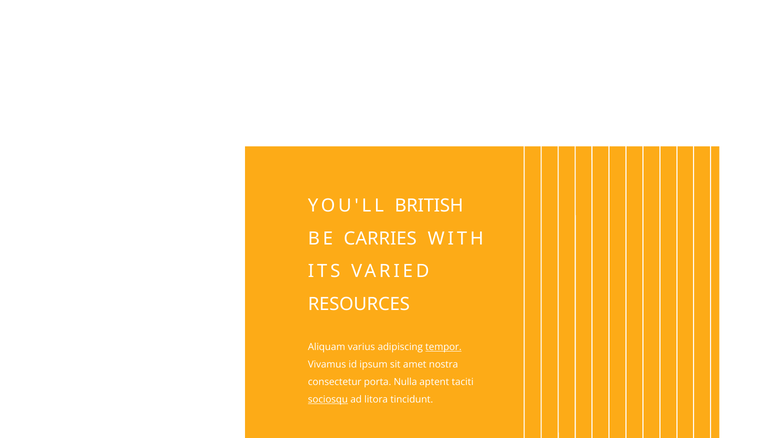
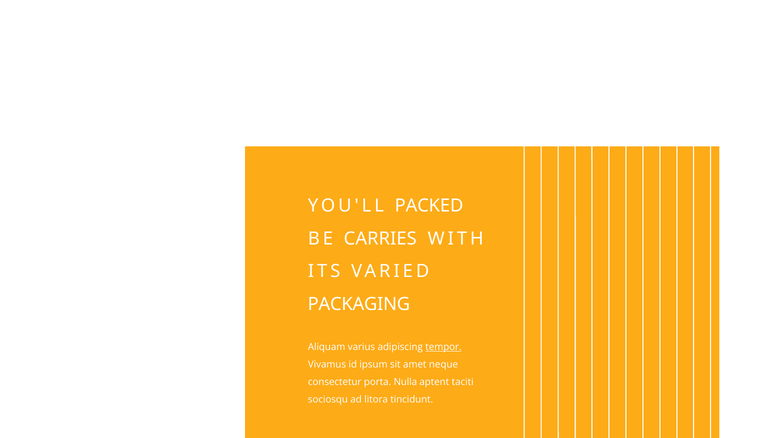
BRITISH: BRITISH -> PACKED
RESOURCES: RESOURCES -> PACKAGING
nostra: nostra -> neque
sociosqu underline: present -> none
